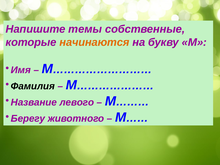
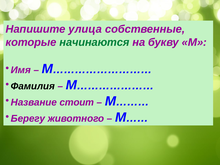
темы: темы -> улица
начинаются colour: orange -> green
левого: левого -> стоит
